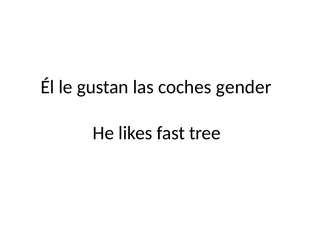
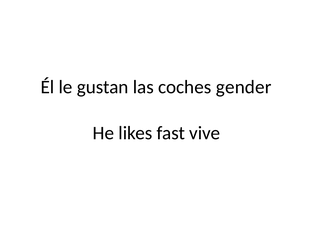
tree: tree -> vive
